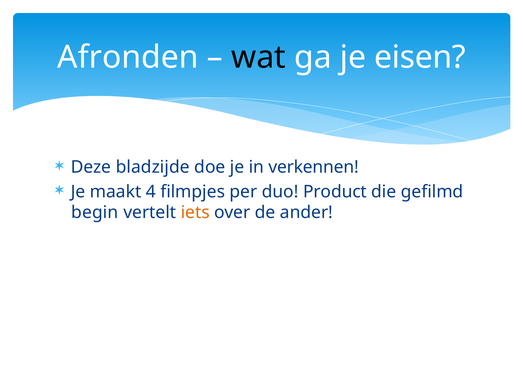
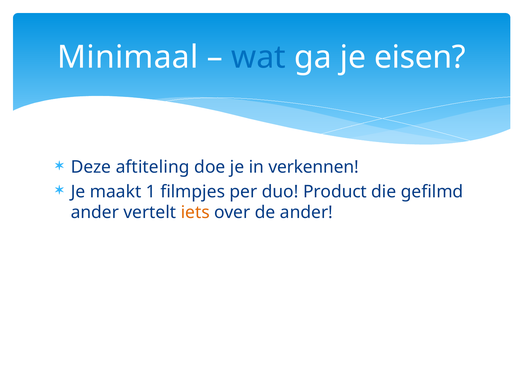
Afronden: Afronden -> Minimaal
wat colour: black -> blue
bladzijde: bladzijde -> aftiteling
4: 4 -> 1
begin at (95, 213): begin -> ander
